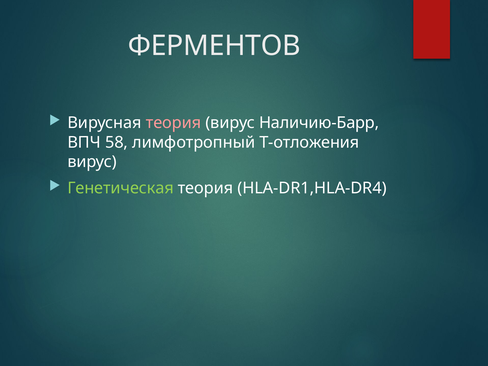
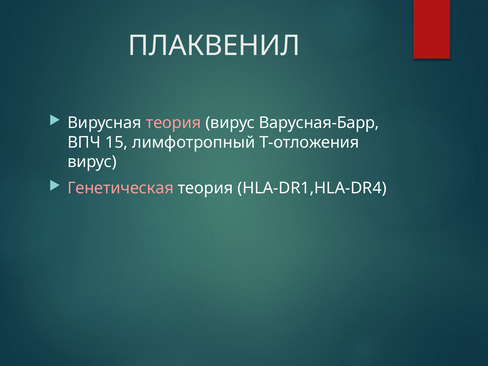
ФЕРМЕНТОВ: ФЕРМЕНТОВ -> ПЛАКВЕНИЛ
Наличию-Барр: Наличию-Барр -> Варусная-Барр
58: 58 -> 15
Генетическая colour: light green -> pink
